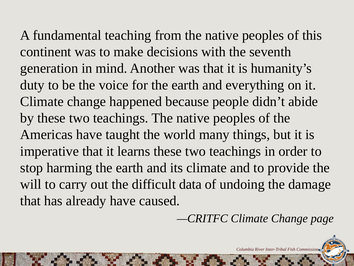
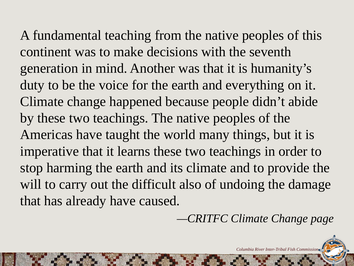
data: data -> also
